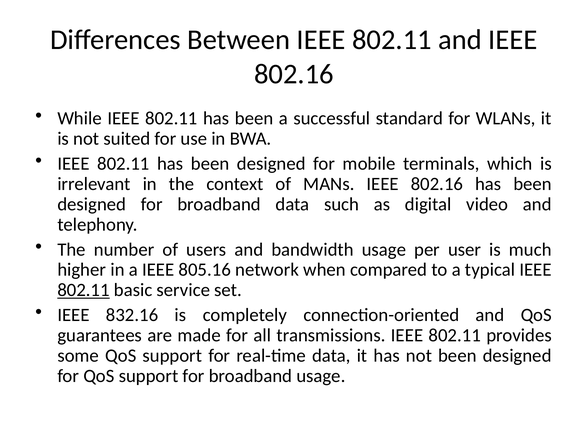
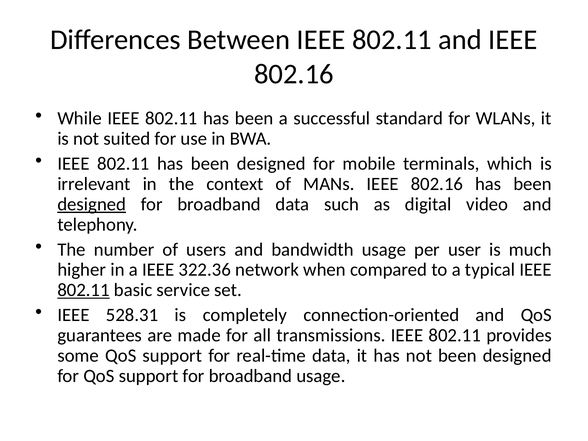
designed at (92, 204) underline: none -> present
805.16: 805.16 -> 322.36
832.16: 832.16 -> 528.31
